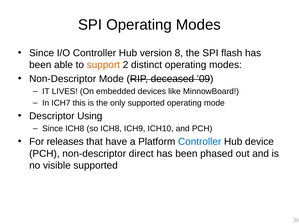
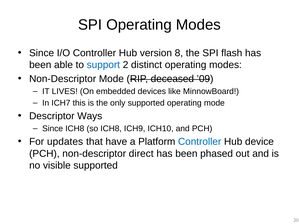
support colour: orange -> blue
Using: Using -> Ways
releases: releases -> updates
